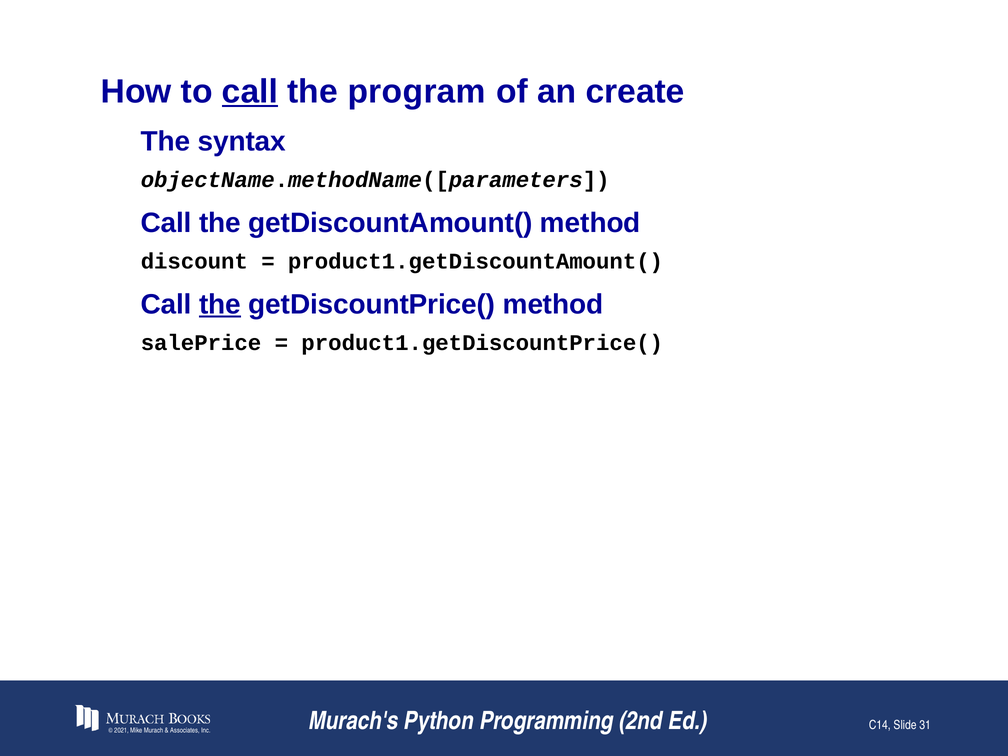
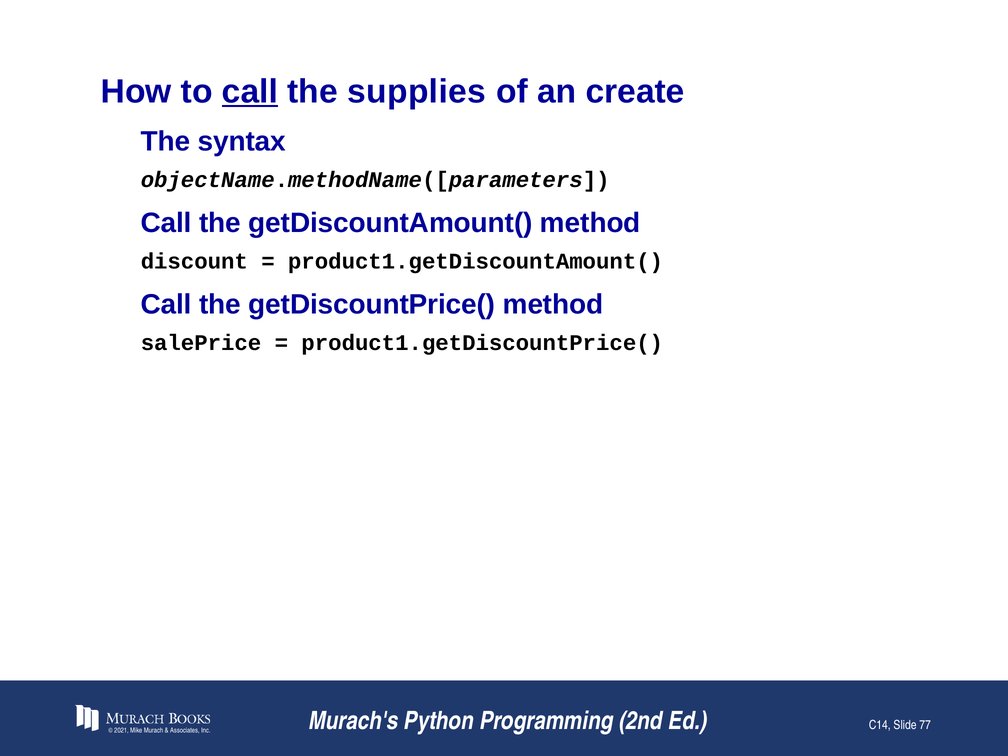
program: program -> supplies
the at (220, 304) underline: present -> none
31: 31 -> 77
